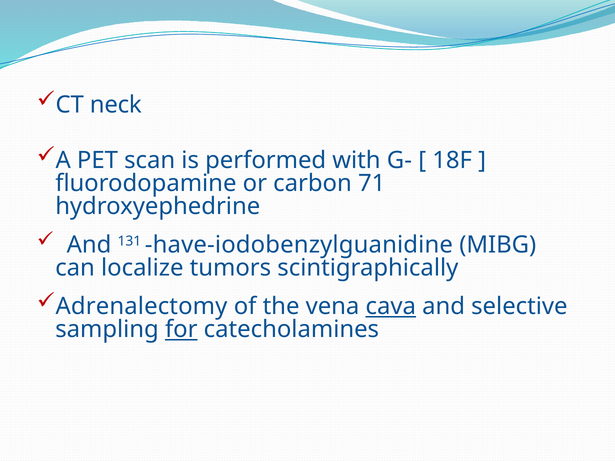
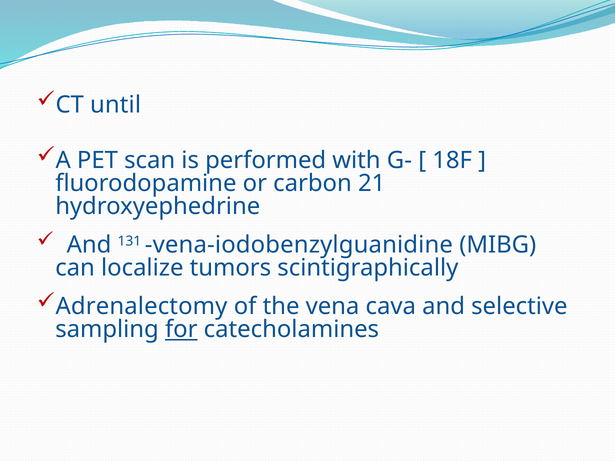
neck: neck -> until
71: 71 -> 21
have-iodobenzylguanidine: have-iodobenzylguanidine -> vena-iodobenzylguanidine
cava underline: present -> none
